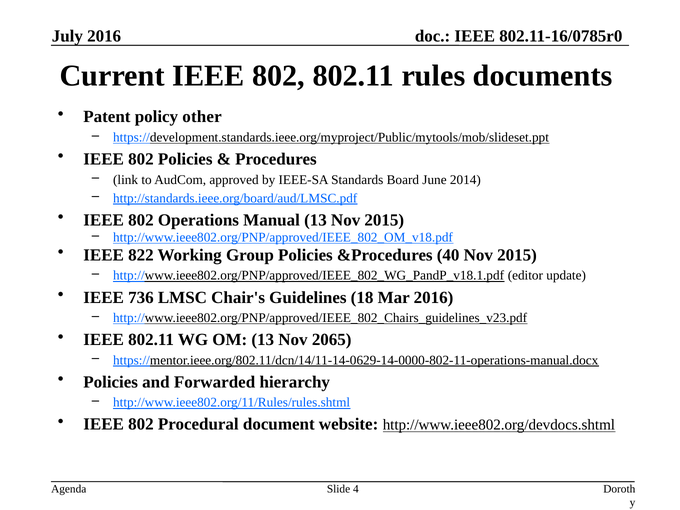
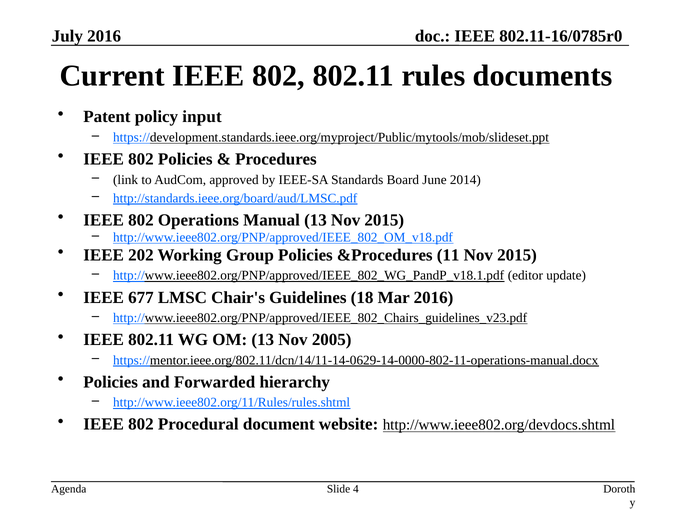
other: other -> input
822: 822 -> 202
40: 40 -> 11
736: 736 -> 677
2065: 2065 -> 2005
